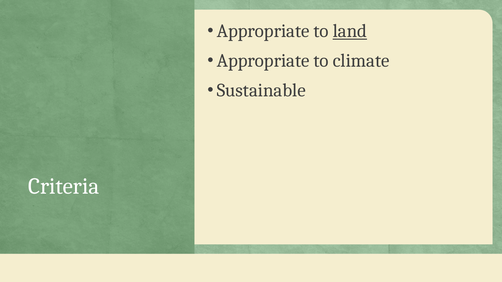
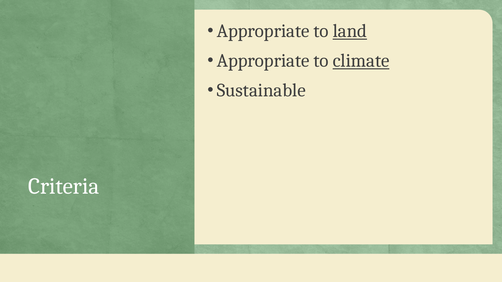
climate underline: none -> present
